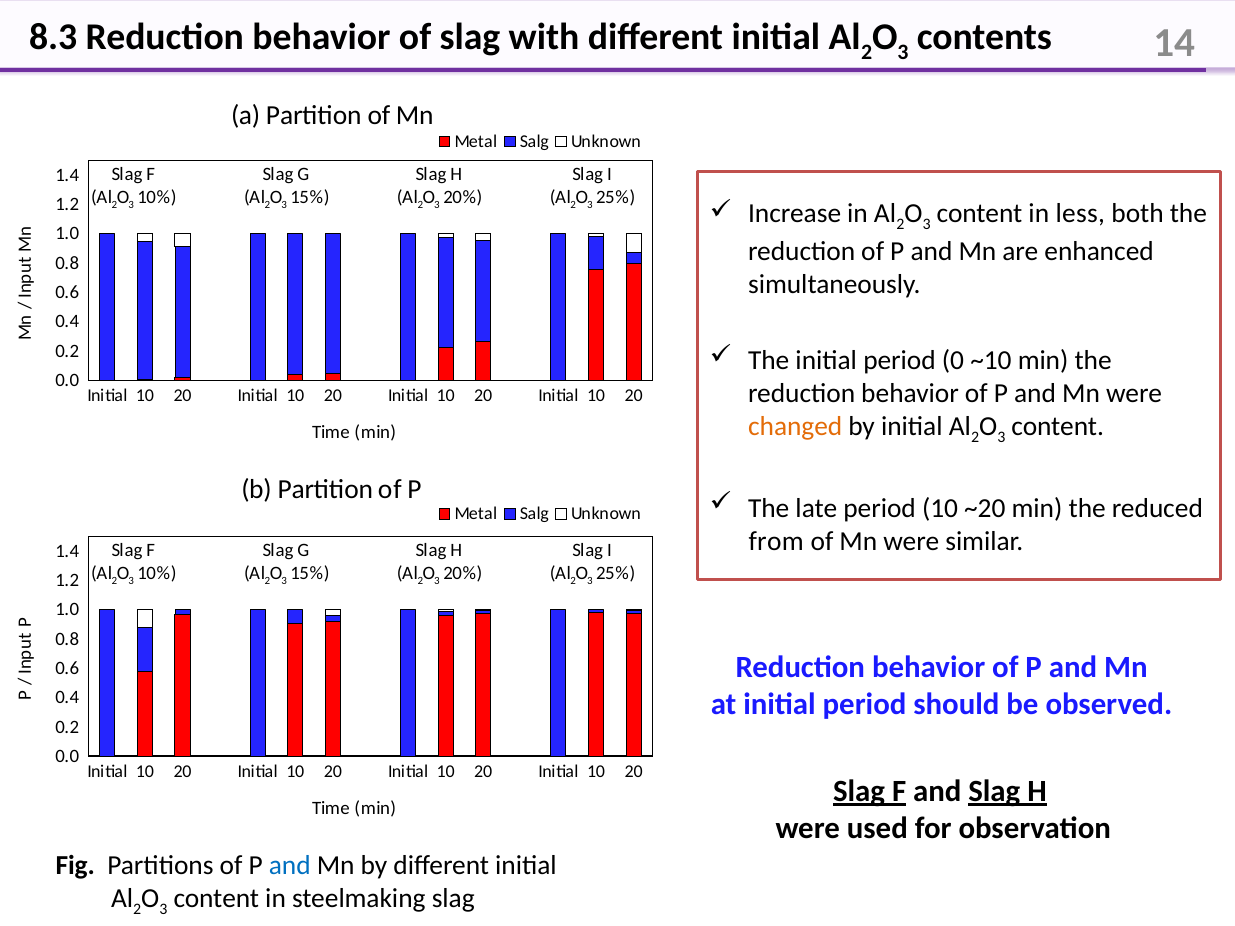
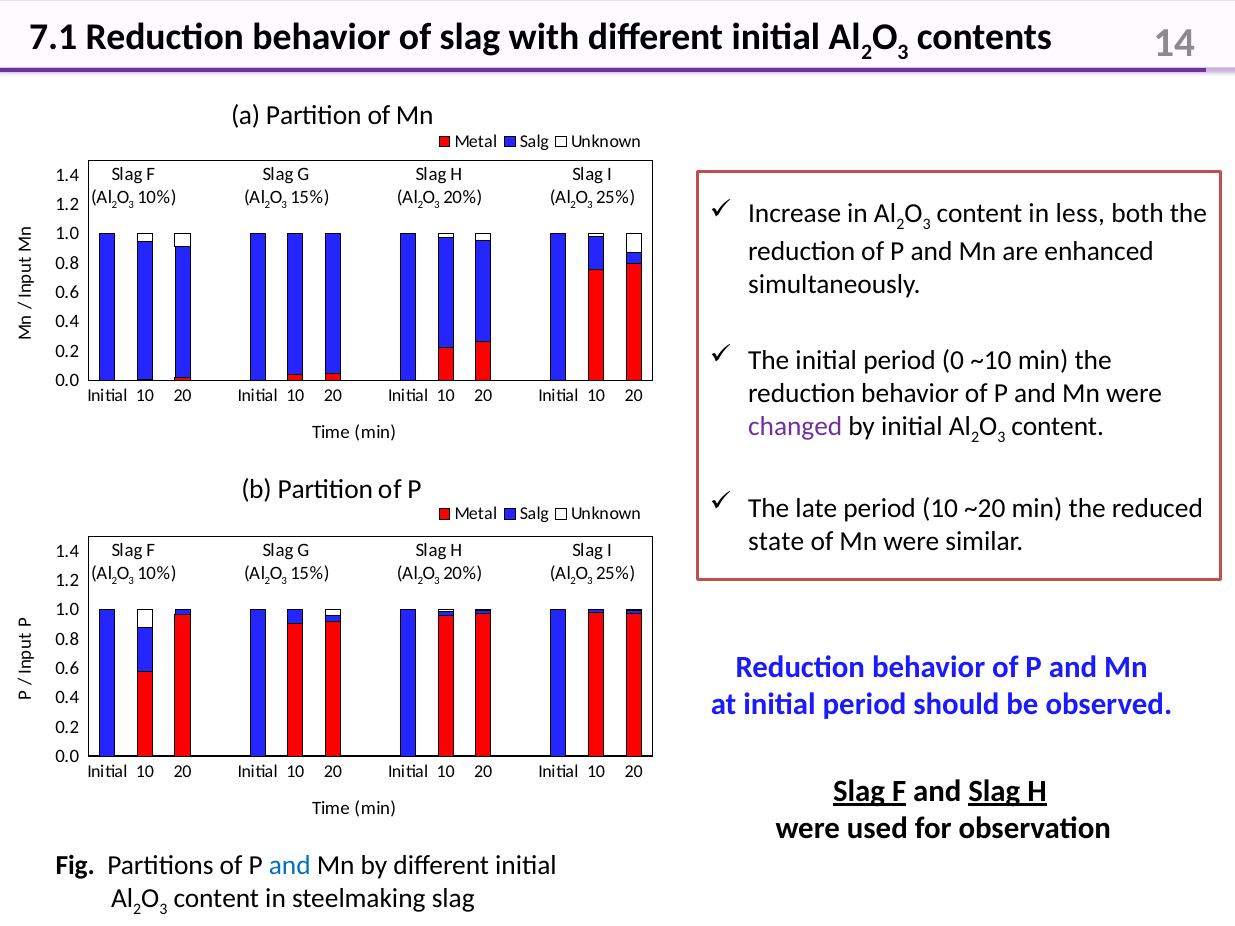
8.3: 8.3 -> 7.1
changed colour: orange -> purple
from: from -> state
